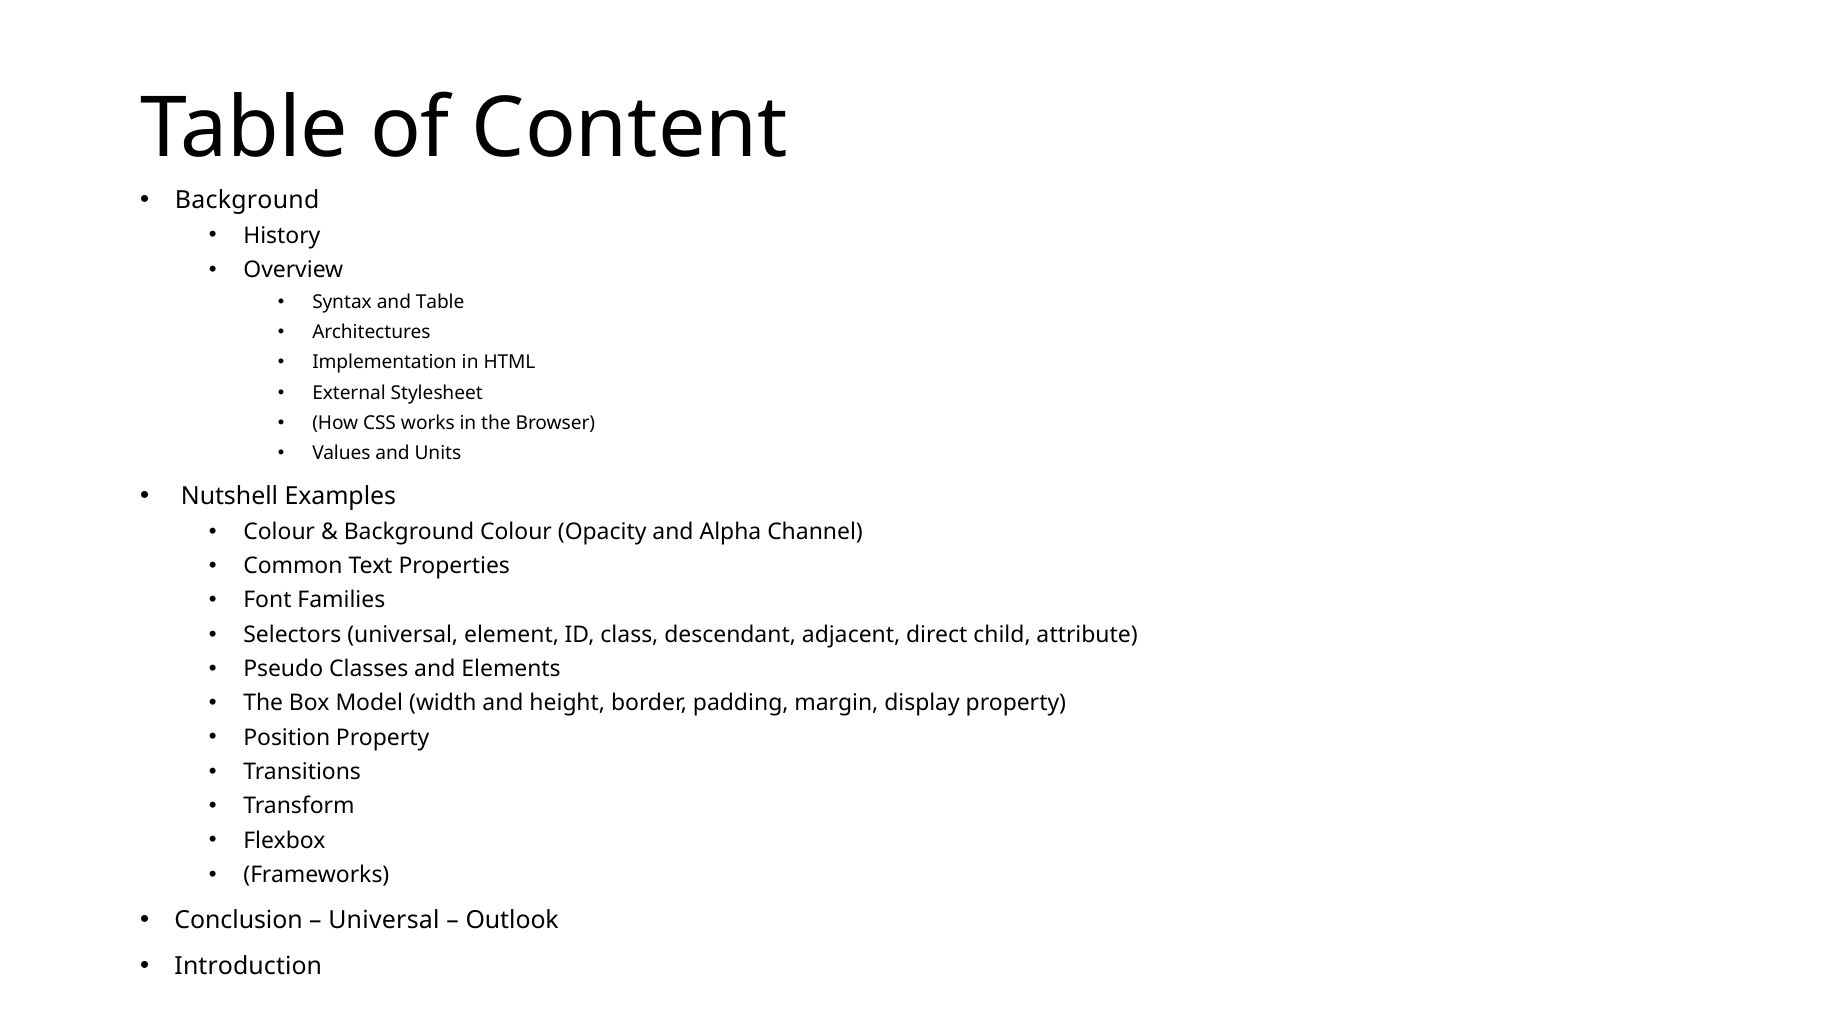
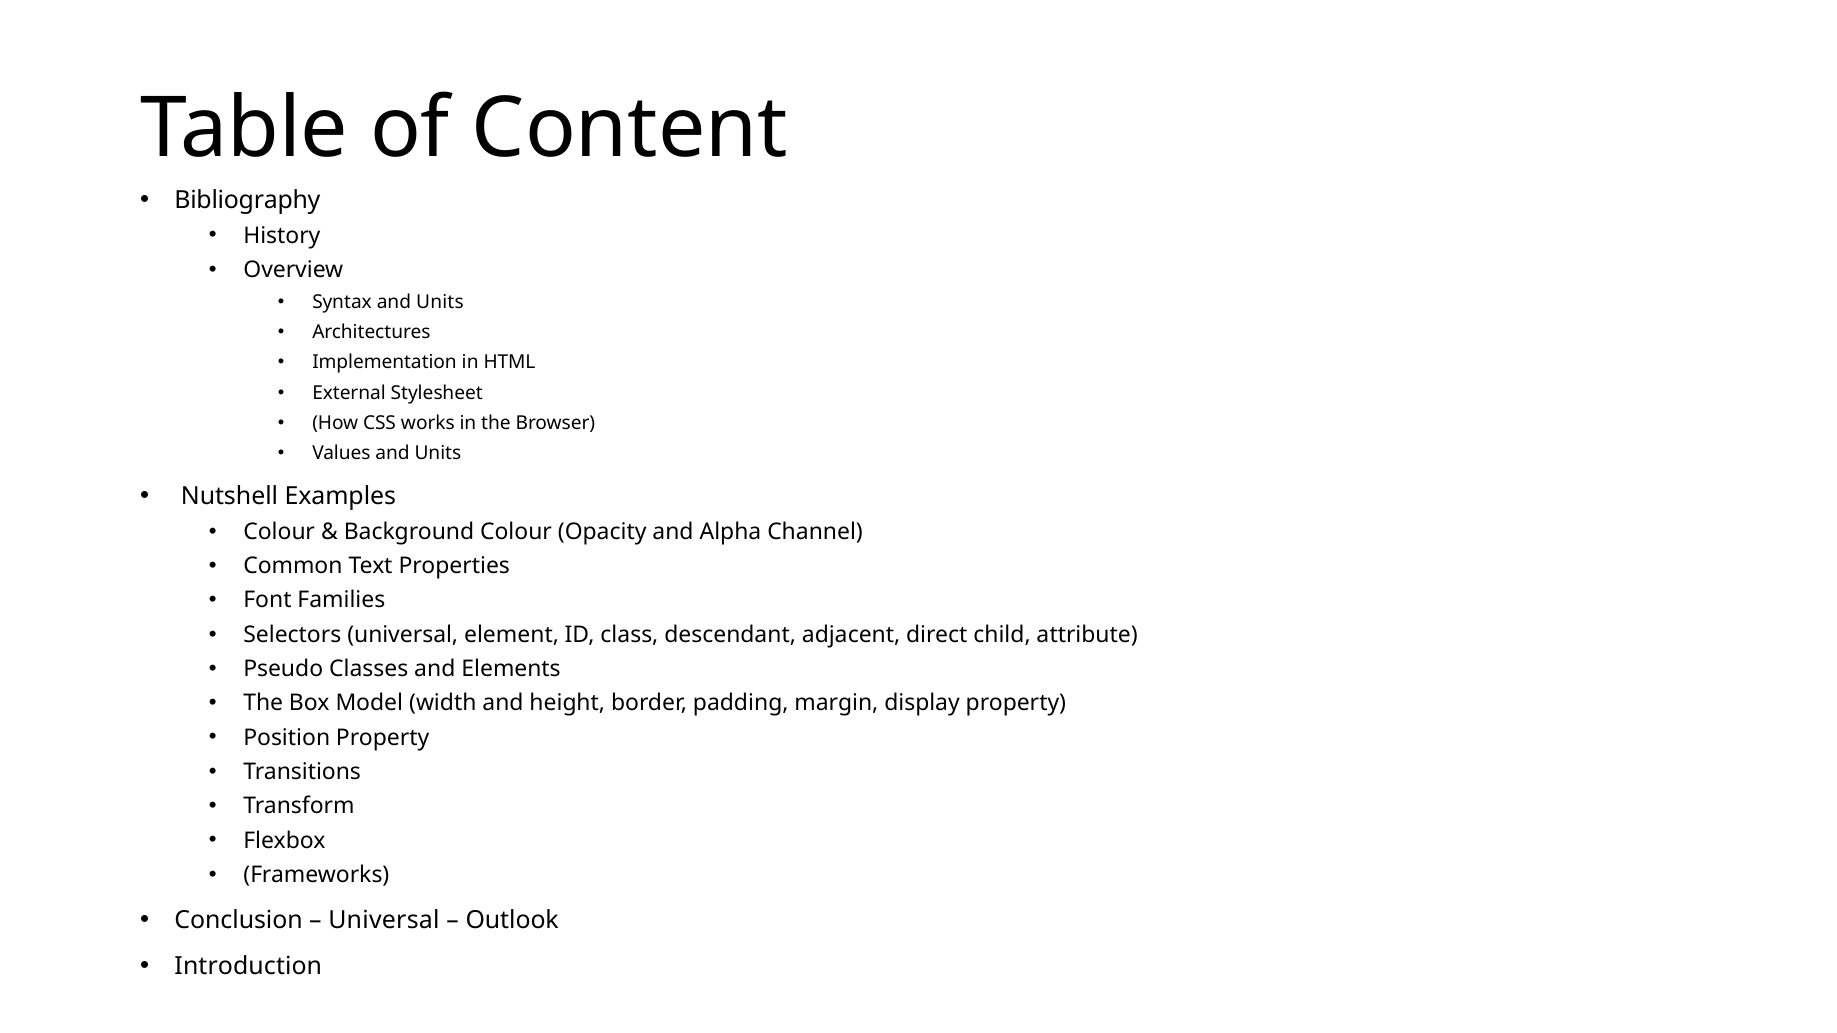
Background at (247, 200): Background -> Bibliography
Syntax and Table: Table -> Units
